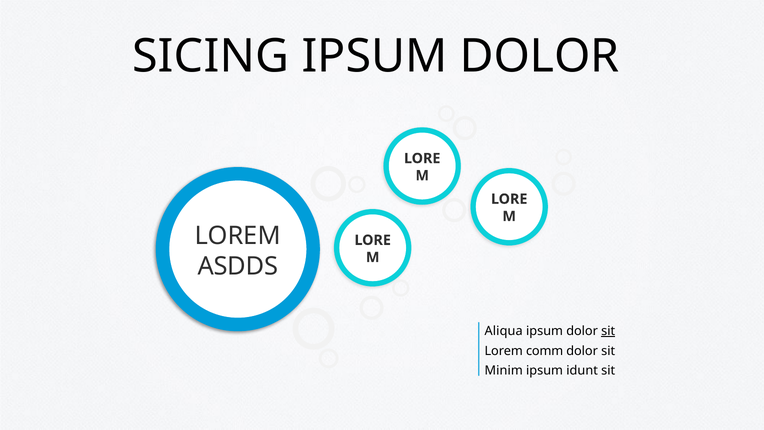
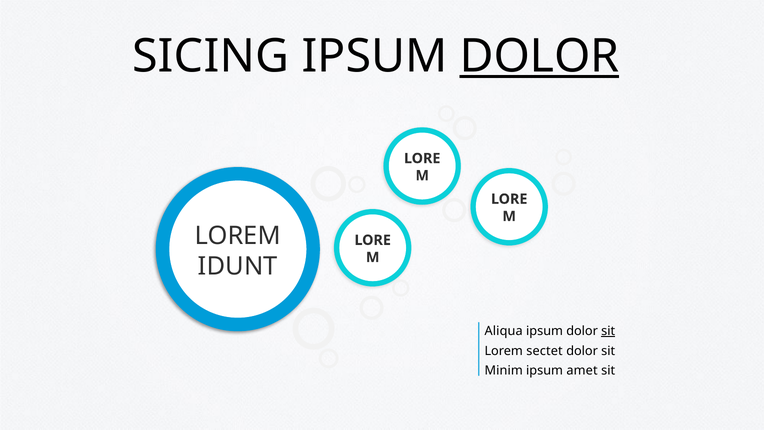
DOLOR at (539, 56) underline: none -> present
ASDDS: ASDDS -> IDUNT
comm: comm -> sectet
idunt: idunt -> amet
